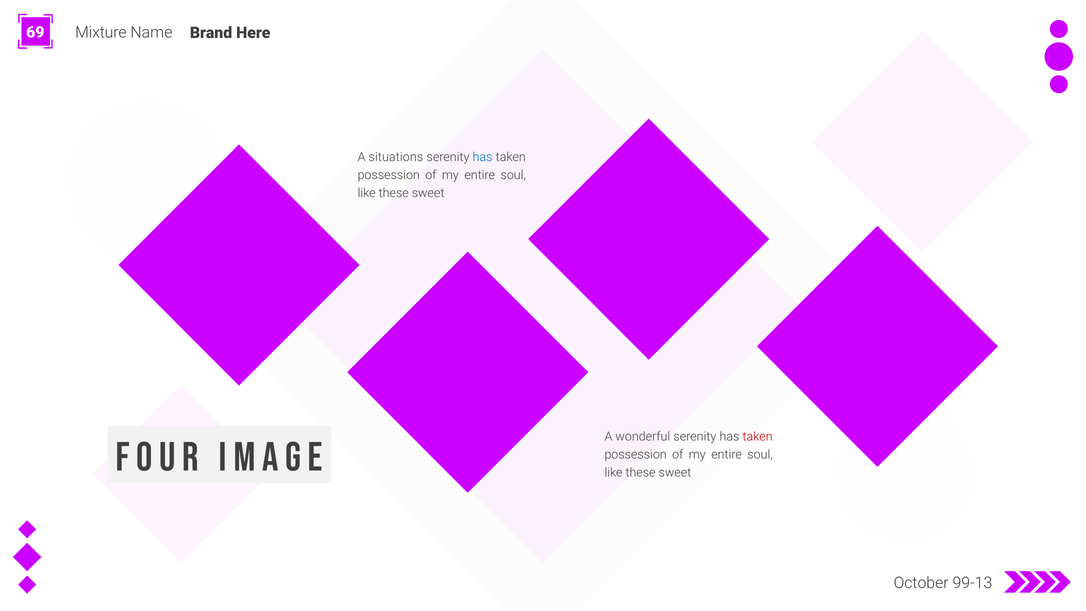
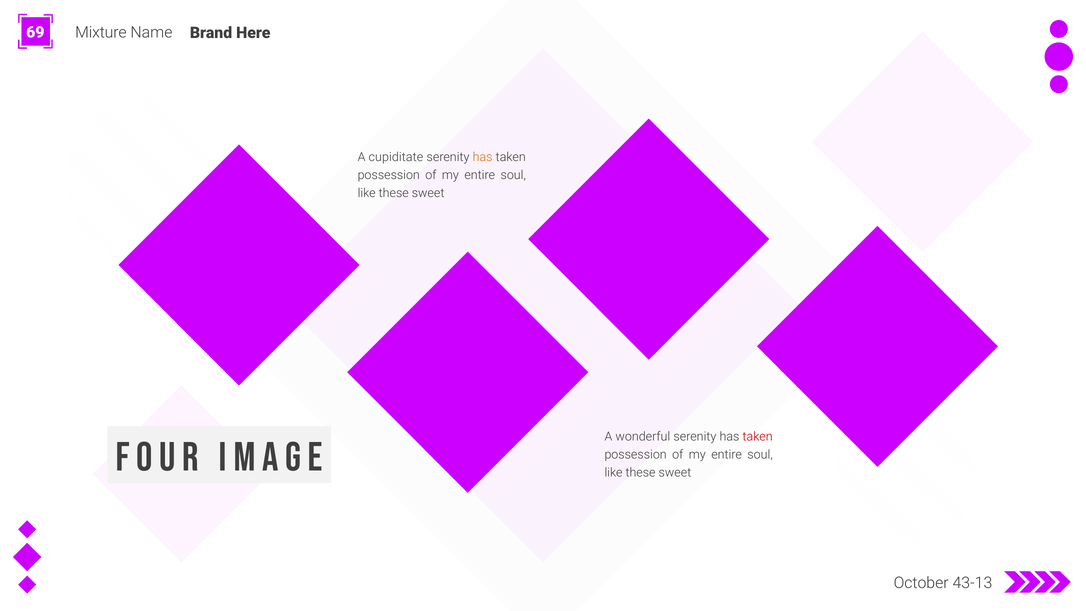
situations: situations -> cupiditate
has at (483, 157) colour: blue -> orange
99-13: 99-13 -> 43-13
